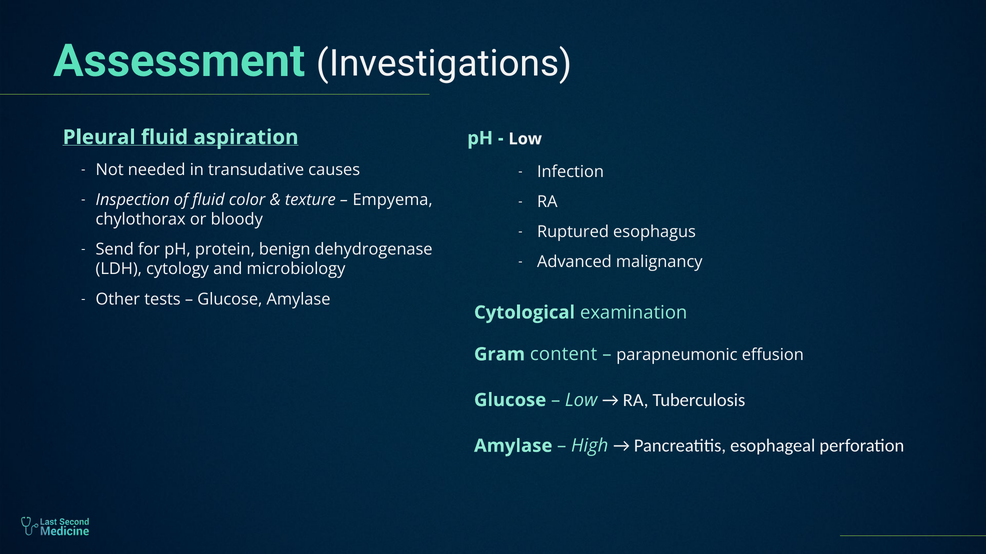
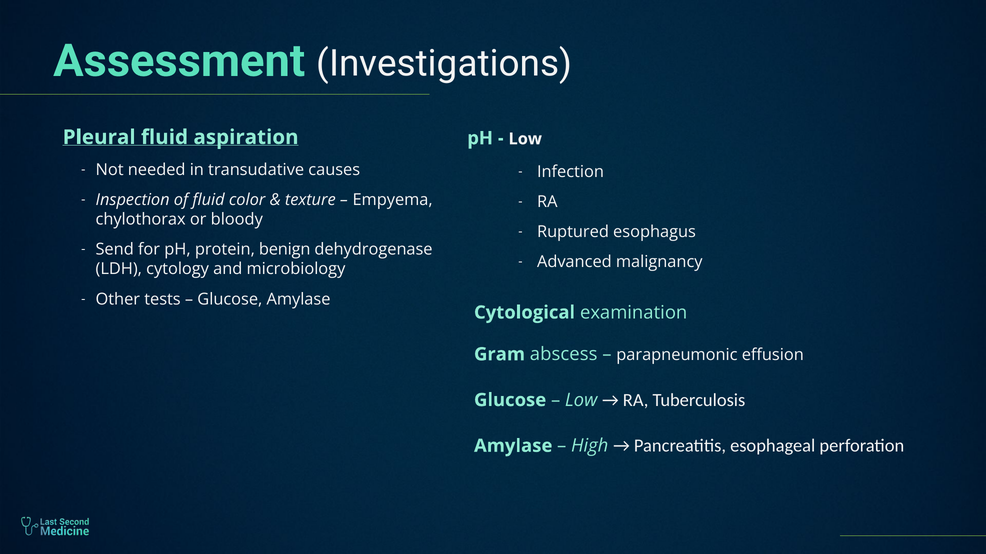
content: content -> abscess
